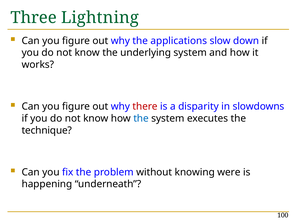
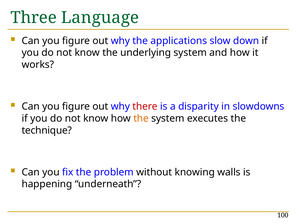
Lightning: Lightning -> Language
the at (141, 118) colour: blue -> orange
were: were -> walls
